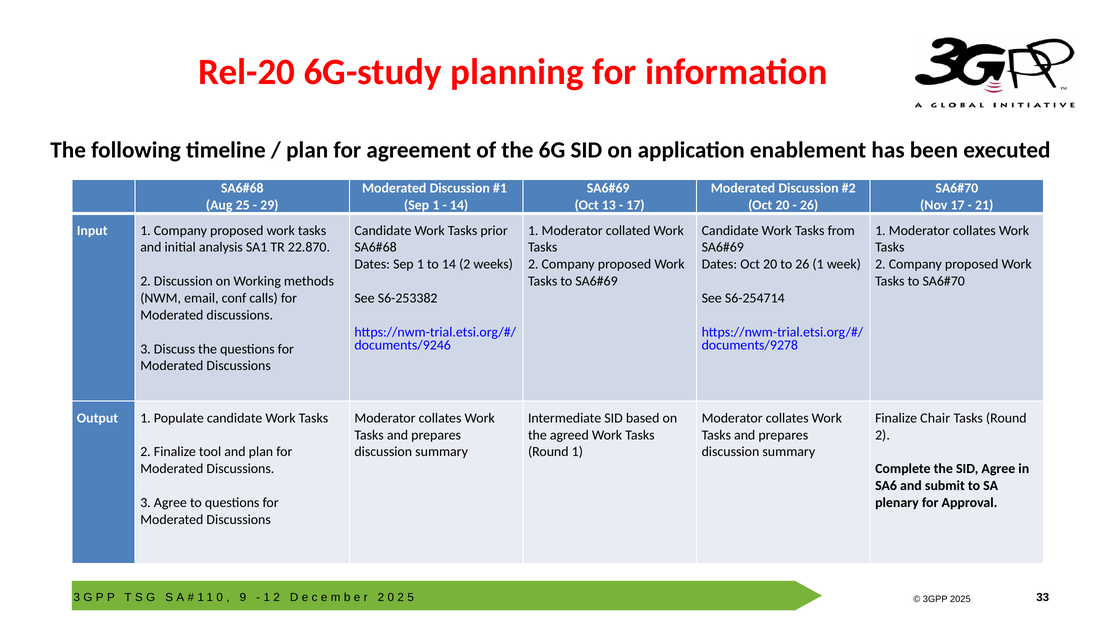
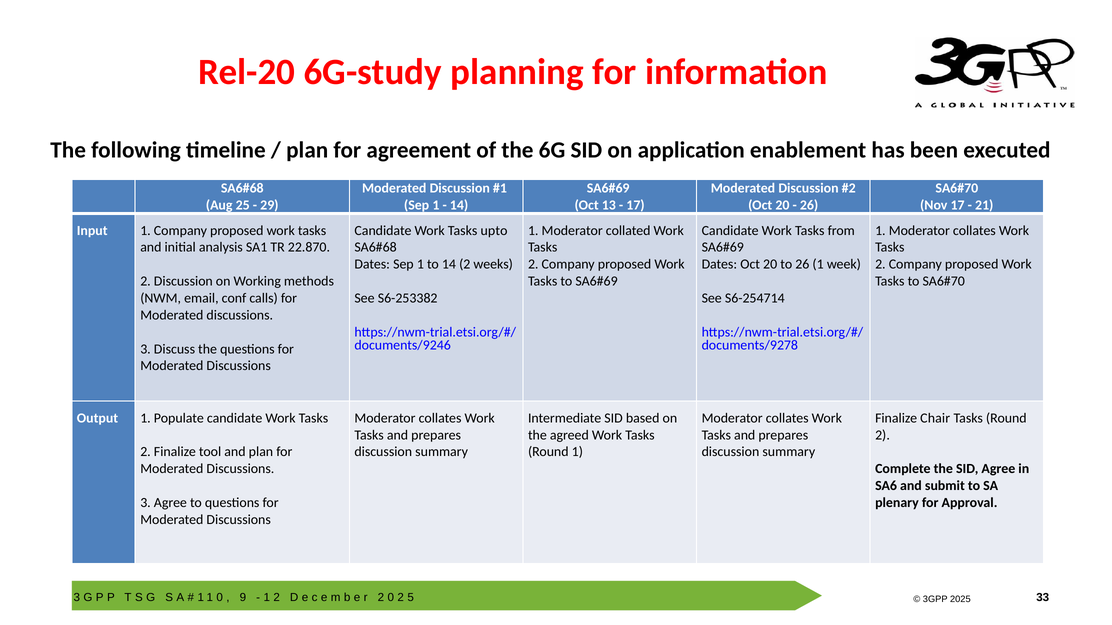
prior: prior -> upto
